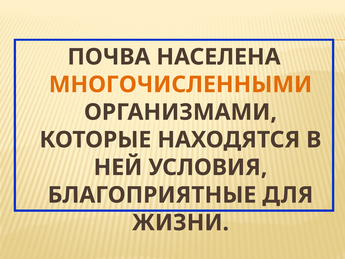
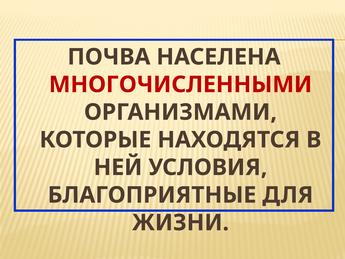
МНОГОЧИСЛЕННЫМИ colour: orange -> red
